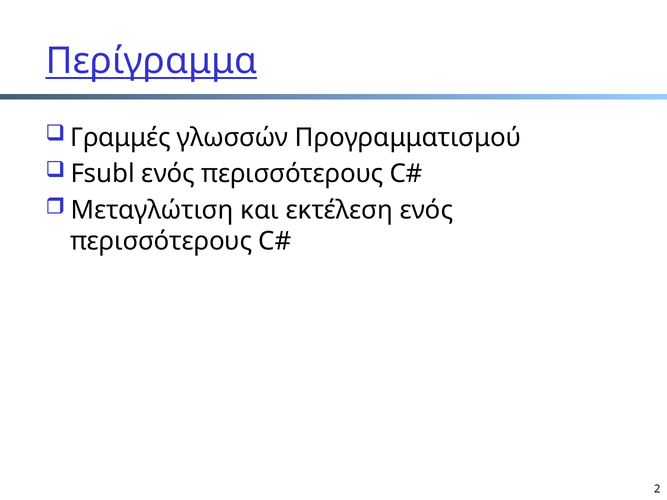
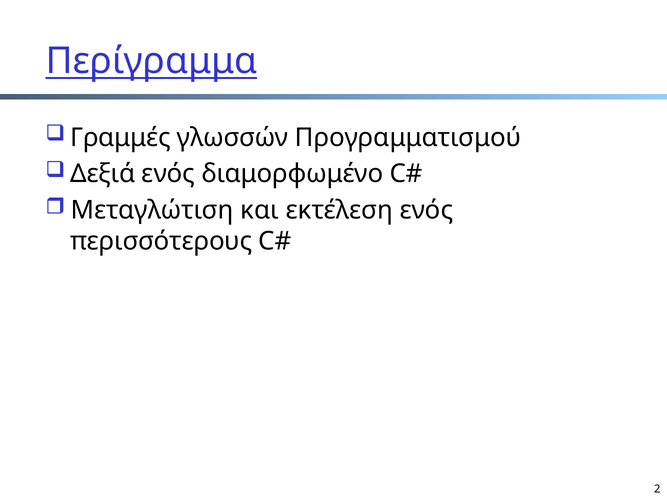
Fsubl: Fsubl -> Δεξιά
περισσότερους at (292, 174): περισσότερους -> διαμορφωμένο
